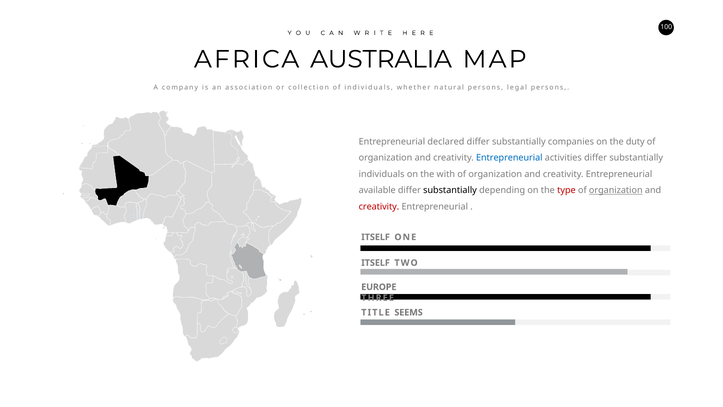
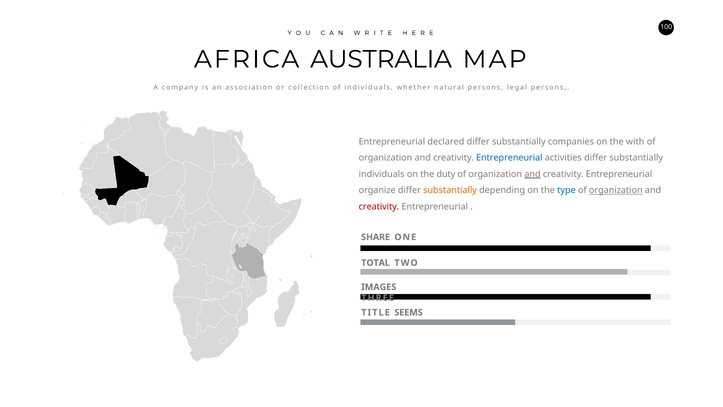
duty: duty -> with
with: with -> duty
and at (532, 174) underline: none -> present
available: available -> organize
substantially at (450, 190) colour: black -> orange
type colour: red -> blue
ITSELF at (376, 237): ITSELF -> SHARE
ITSELF at (376, 263): ITSELF -> TOTAL
EUROPE: EUROPE -> IMAGES
